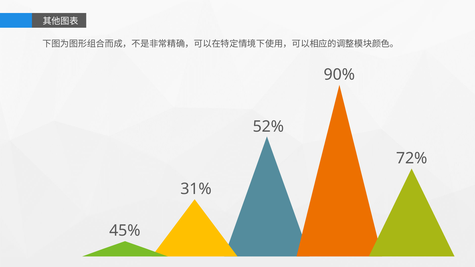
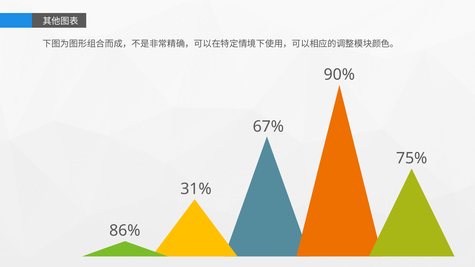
52%: 52% -> 67%
72%: 72% -> 75%
45%: 45% -> 86%
